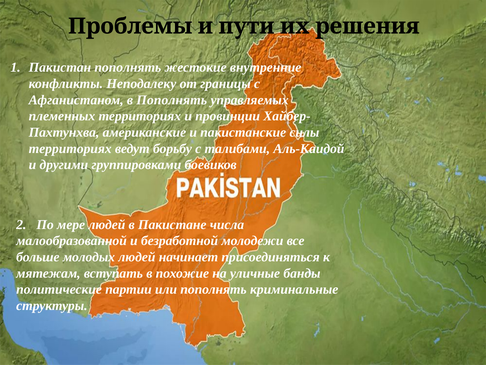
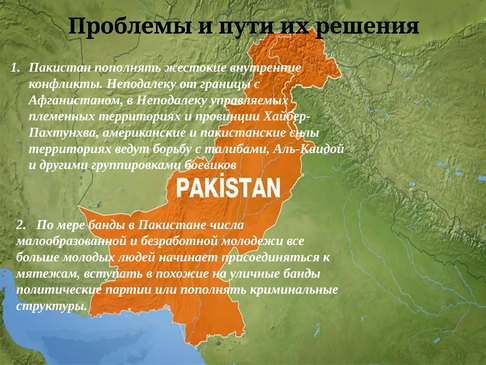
в Пополнять: Пополнять -> Неподалеку
мере людей: людей -> банды
